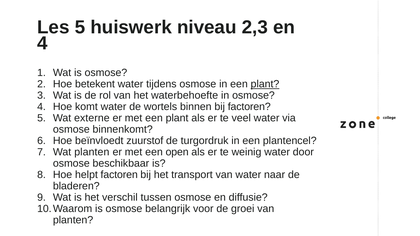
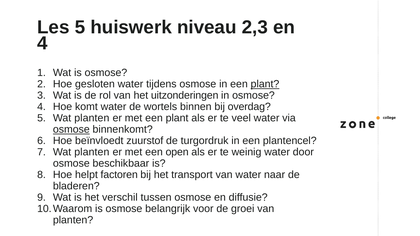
betekent: betekent -> gesloten
waterbehoefte: waterbehoefte -> uitzonderingen
bij factoren: factoren -> overdag
5 Wat externe: externe -> planten
osmose at (71, 130) underline: none -> present
